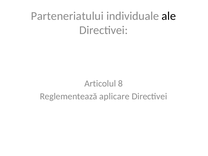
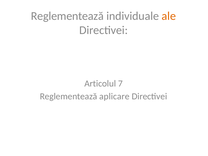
Parteneriatului at (67, 16): Parteneriatului -> Reglementează
ale colour: black -> orange
8: 8 -> 7
